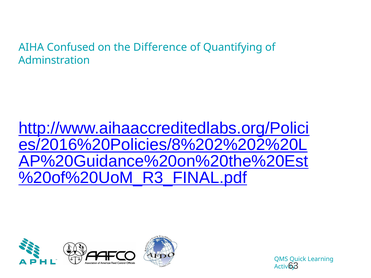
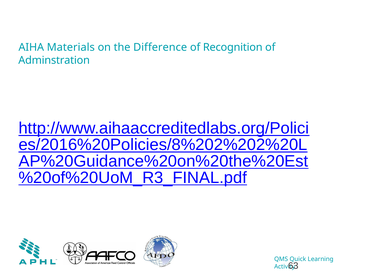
Confused: Confused -> Materials
Quantifying: Quantifying -> Recognition
